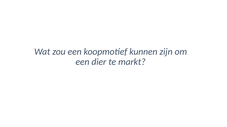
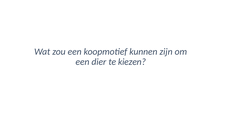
markt: markt -> kiezen
